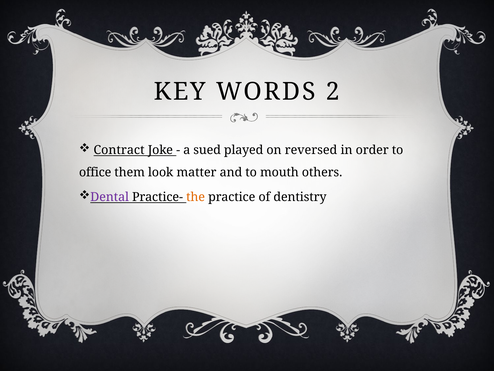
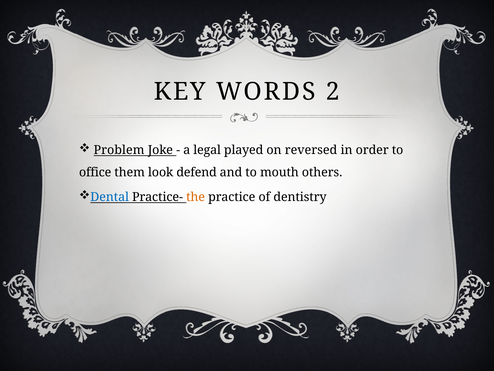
Contract: Contract -> Problem
sued: sued -> legal
matter: matter -> defend
Dental colour: purple -> blue
